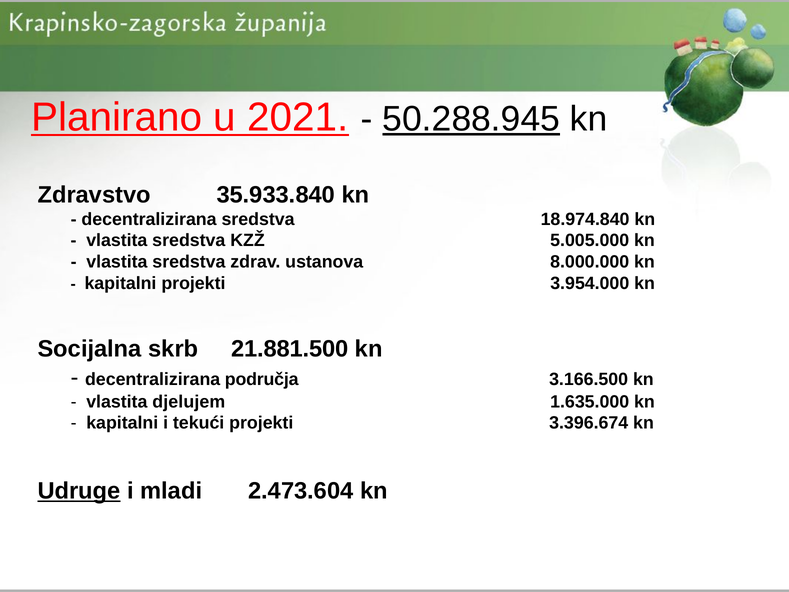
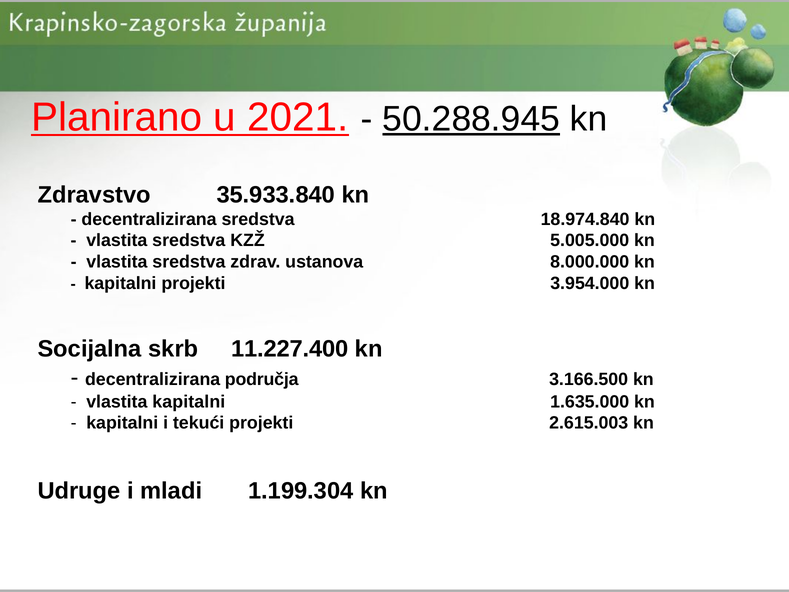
21.881.500: 21.881.500 -> 11.227.400
vlastita djelujem: djelujem -> kapitalni
3.396.674: 3.396.674 -> 2.615.003
Udruge underline: present -> none
2.473.604: 2.473.604 -> 1.199.304
